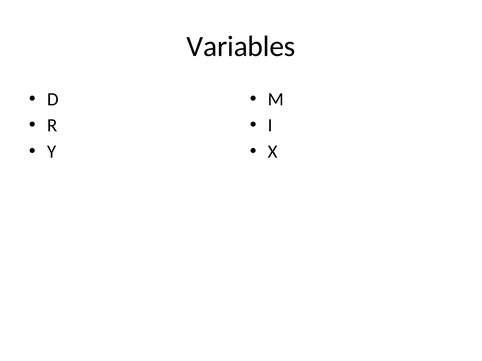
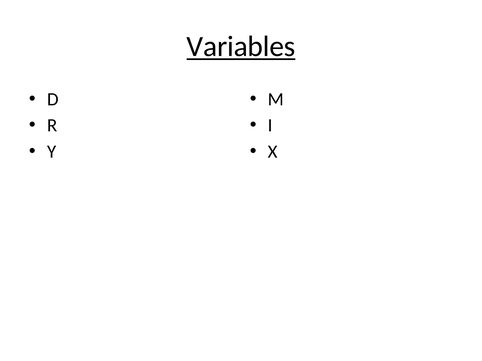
Variables underline: none -> present
